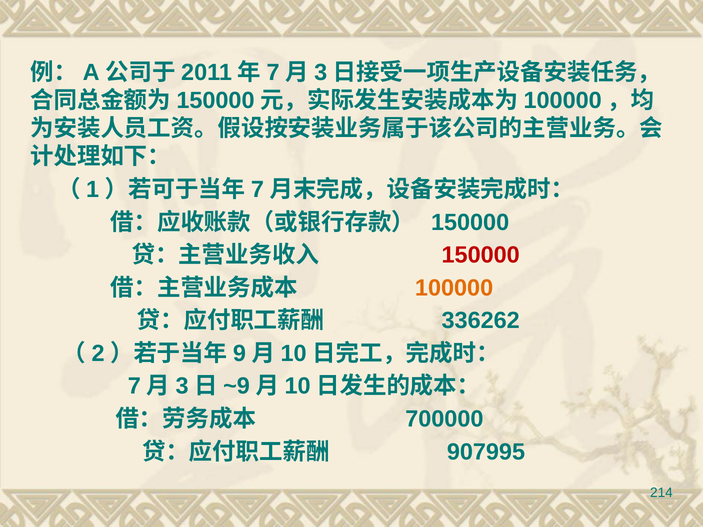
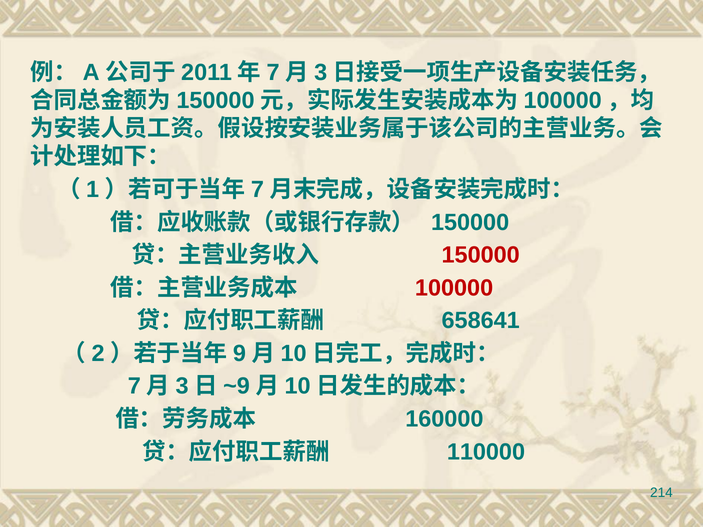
100000 colour: orange -> red
336262: 336262 -> 658641
700000: 700000 -> 160000
907995: 907995 -> 110000
